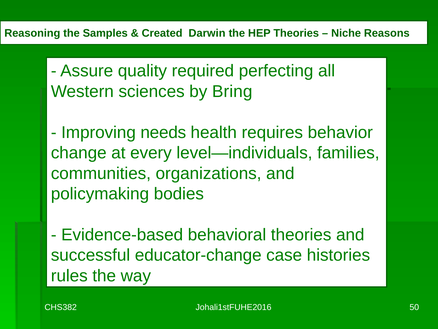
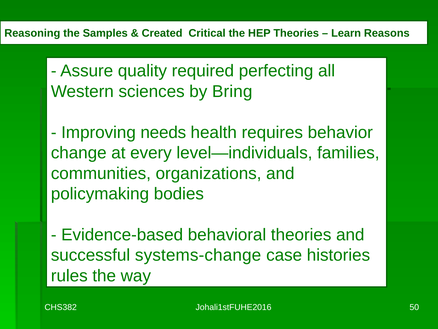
Darwin: Darwin -> Critical
Niche: Niche -> Learn
educator-change: educator-change -> systems-change
